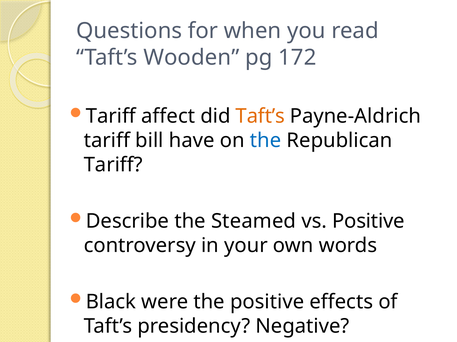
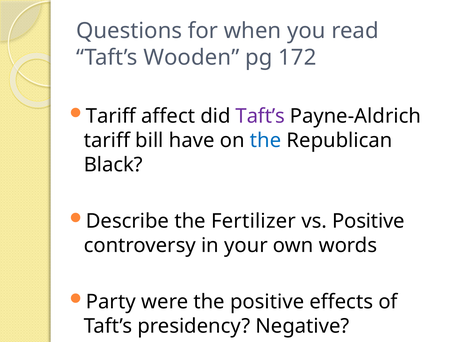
Taft’s at (260, 116) colour: orange -> purple
Tariff at (113, 165): Tariff -> Black
Steamed: Steamed -> Fertilizer
Black: Black -> Party
